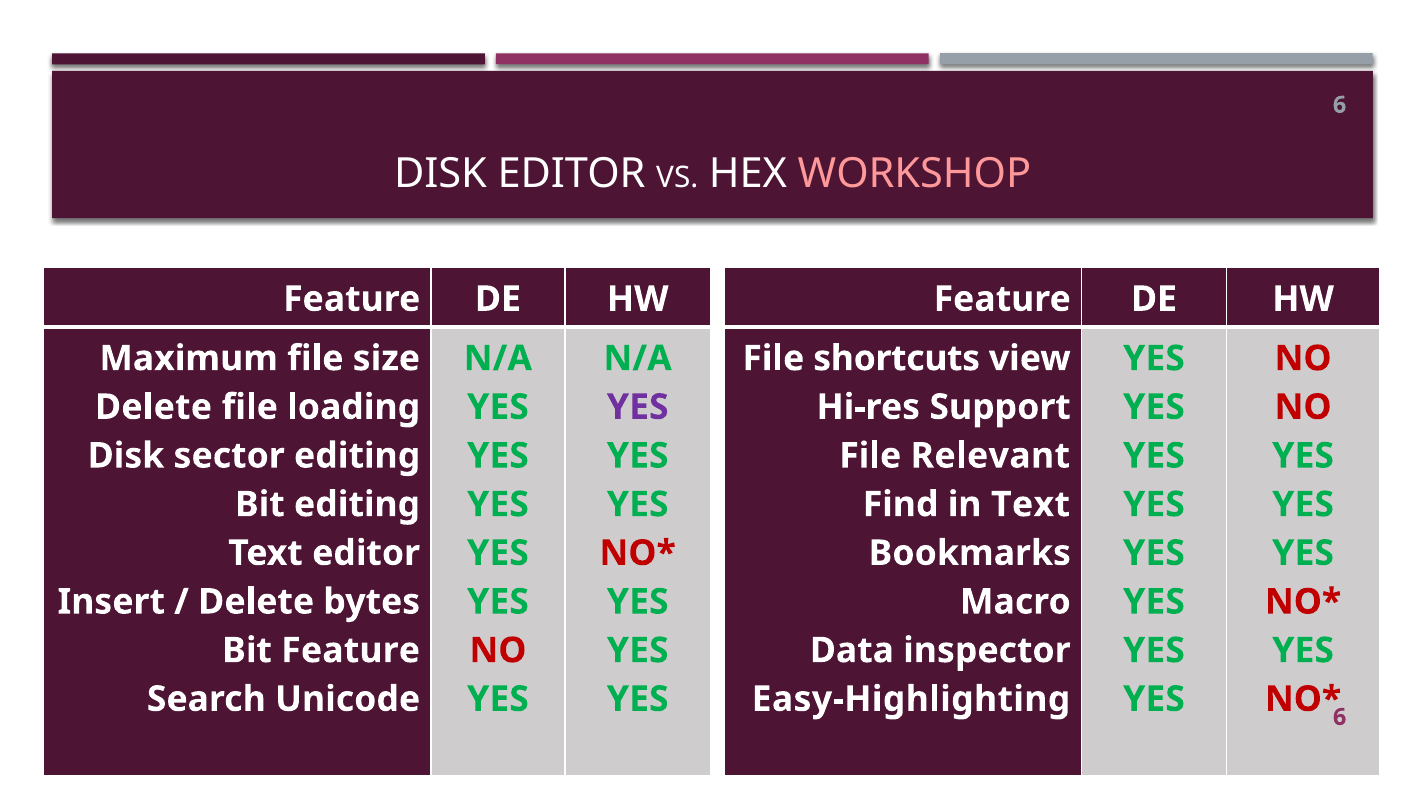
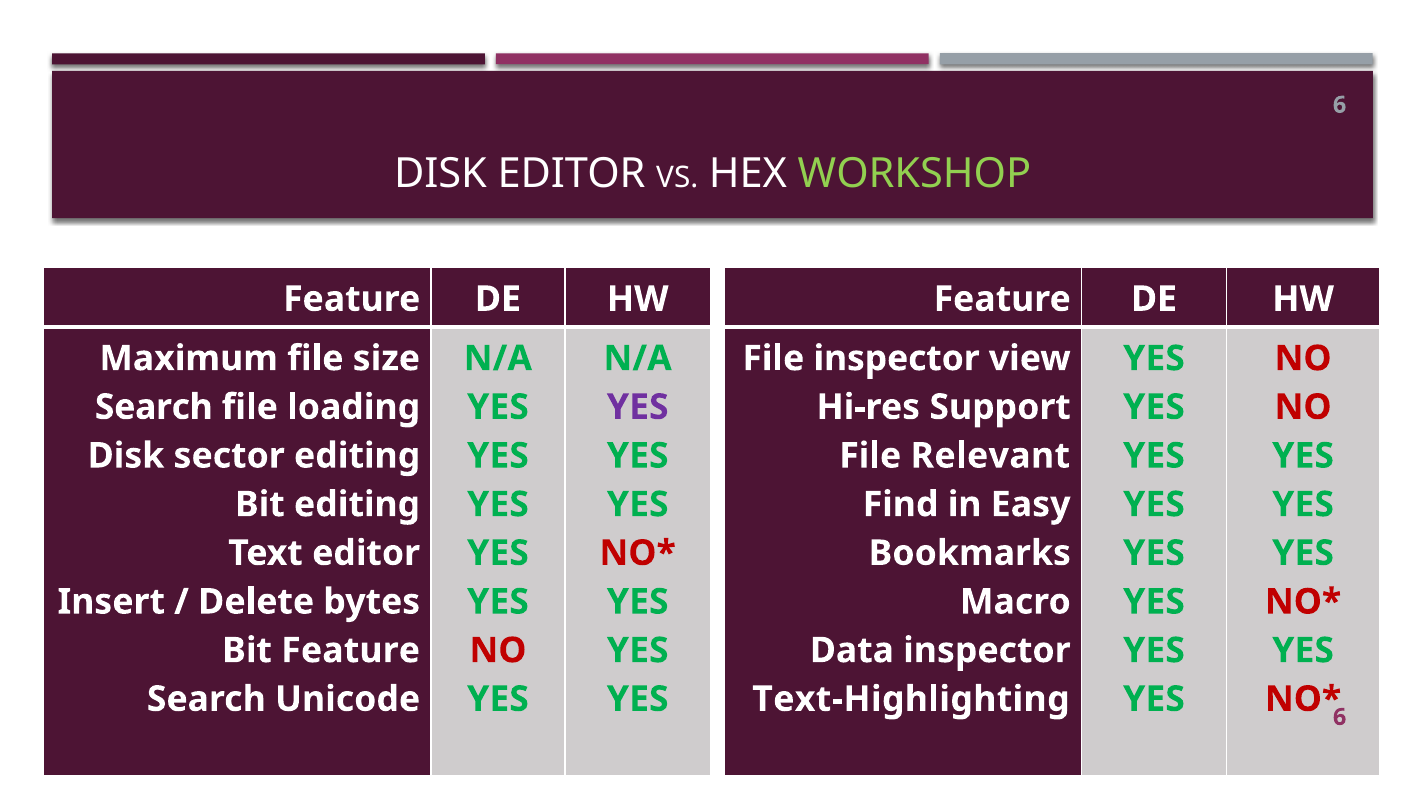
WORKSHOP colour: pink -> light green
File shortcuts: shortcuts -> inspector
Delete at (154, 407): Delete -> Search
in Text: Text -> Easy
Easy-Highlighting: Easy-Highlighting -> Text-Highlighting
